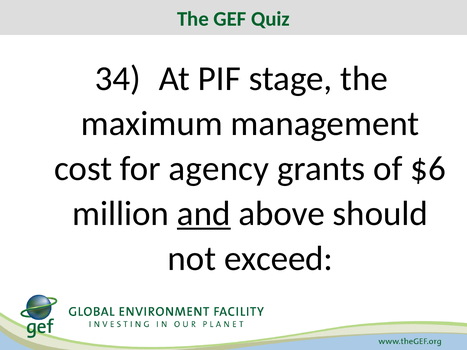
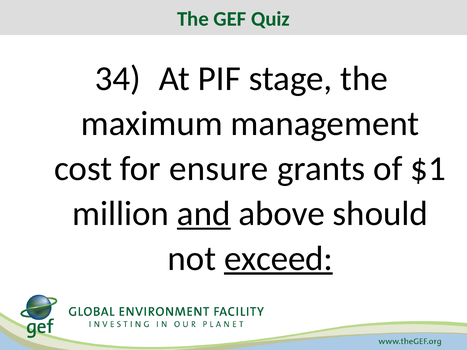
agency: agency -> ensure
$6: $6 -> $1
exceed underline: none -> present
